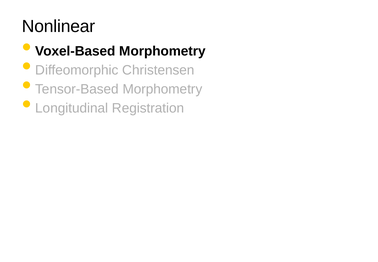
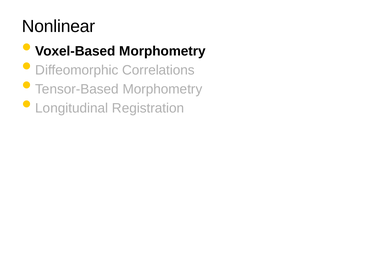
Christensen: Christensen -> Correlations
